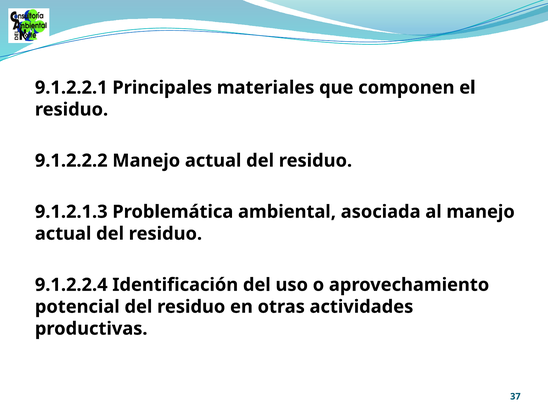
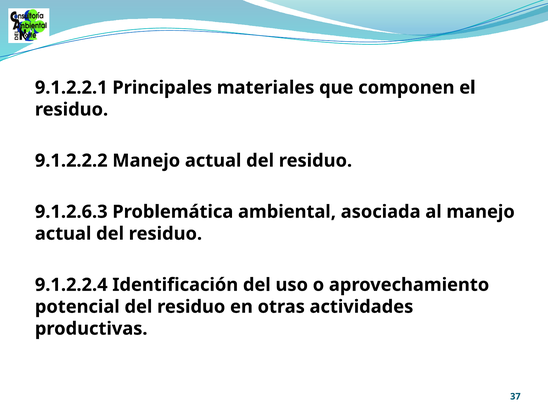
9.1.2.1.3: 9.1.2.1.3 -> 9.1.2.6.3
